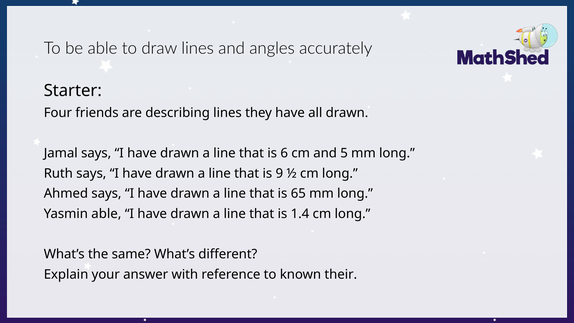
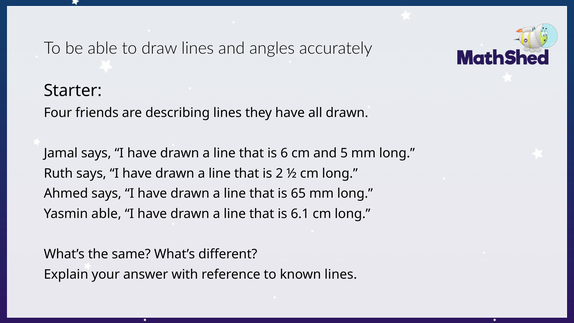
9: 9 -> 2
1.4: 1.4 -> 6.1
known their: their -> lines
